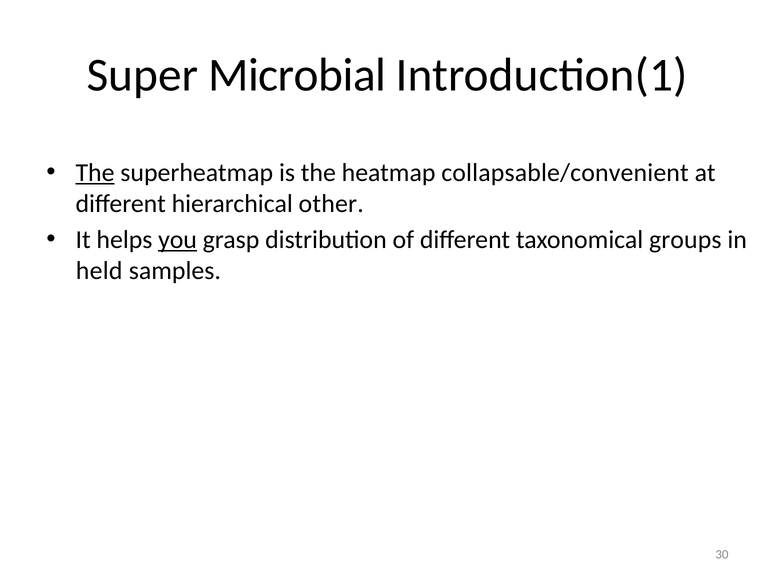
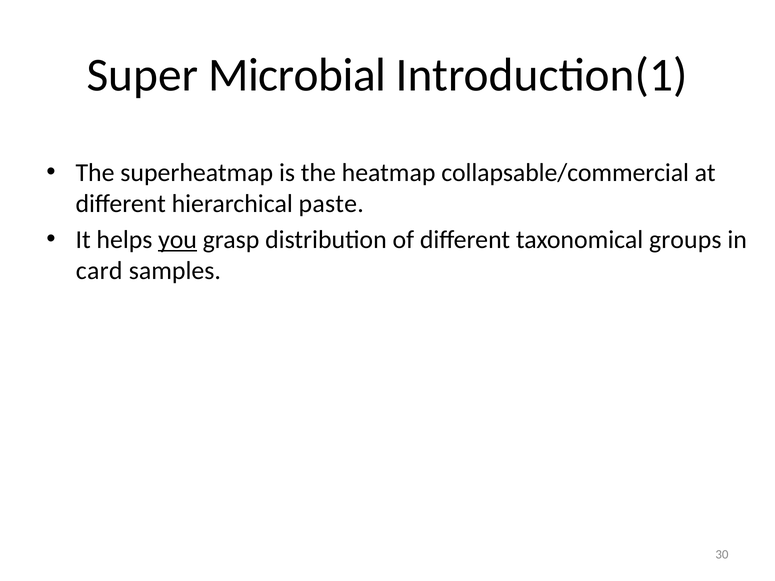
The at (95, 173) underline: present -> none
collapsable/convenient: collapsable/convenient -> collapsable/commercial
other: other -> paste
held: held -> card
